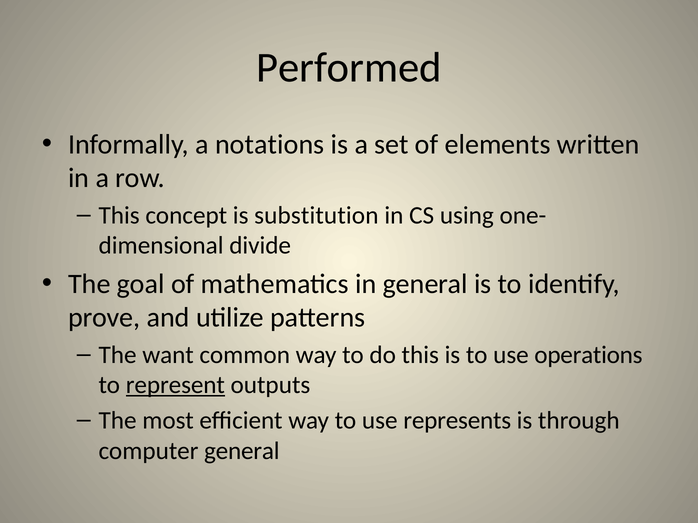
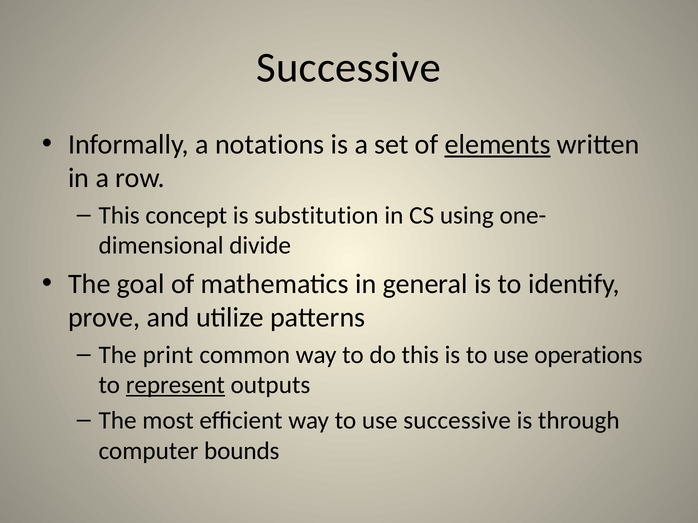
Performed at (349, 68): Performed -> Successive
elements underline: none -> present
want: want -> print
use represents: represents -> successive
computer general: general -> bounds
